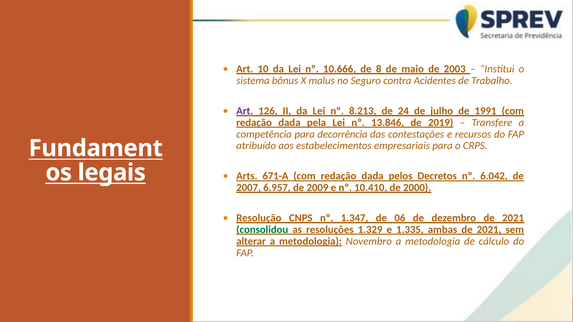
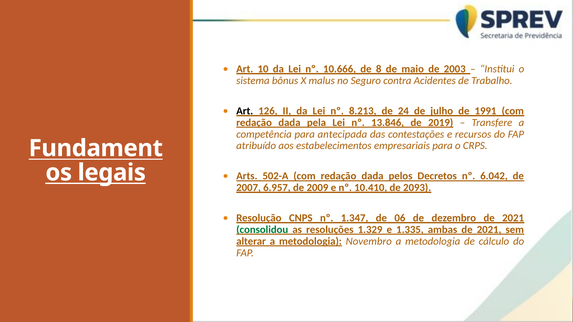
Art at (245, 111) colour: purple -> black
decorrência: decorrência -> antecipada
671-A: 671-A -> 502-A
2000: 2000 -> 2093
